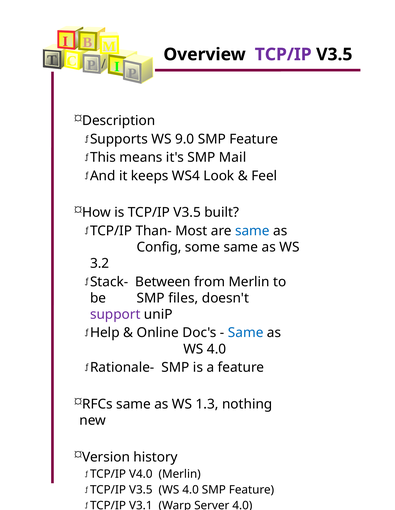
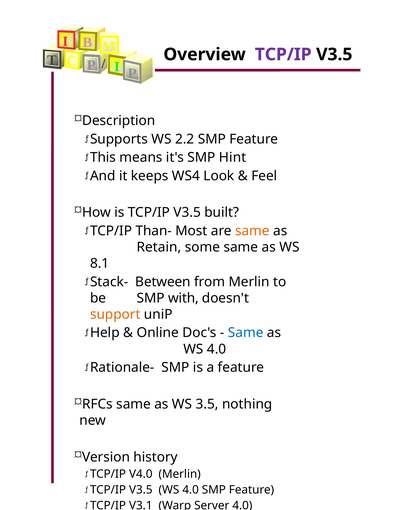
9.0: 9.0 -> 2.2
Mail: Mail -> Hint
same at (252, 231) colour: blue -> orange
Config: Config -> Retain
3.2: 3.2 -> 8.1
files: files -> with
support colour: purple -> orange
1.3: 1.3 -> 3.5
